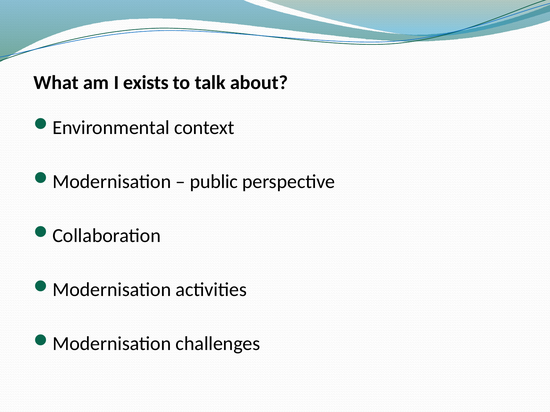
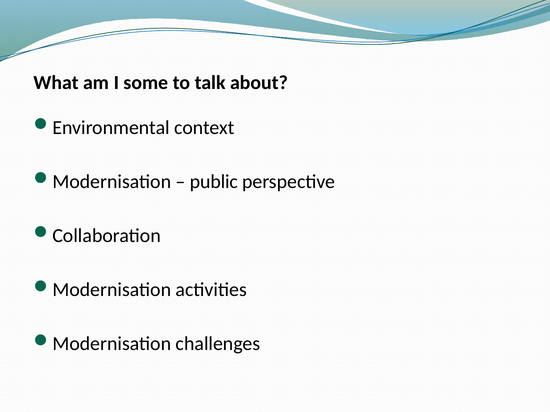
exists: exists -> some
